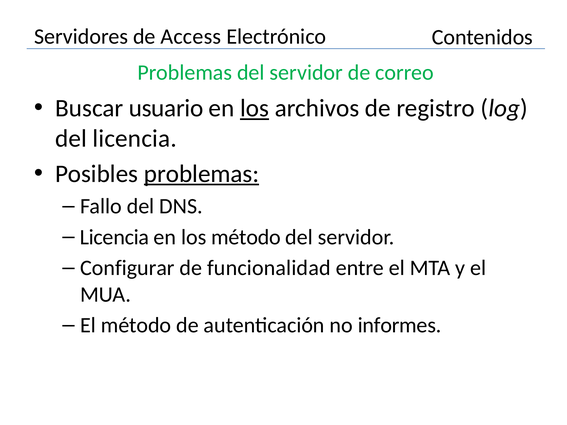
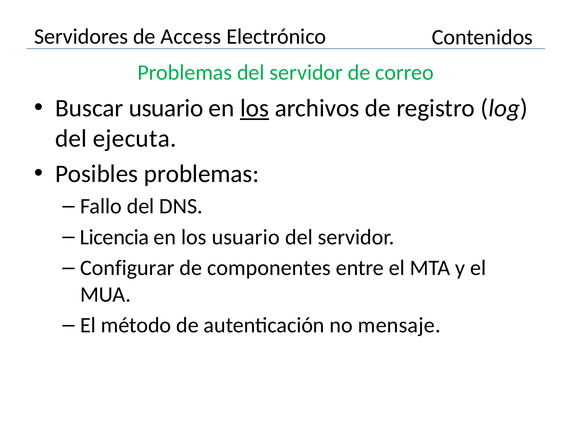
del licencia: licencia -> ejecuta
problemas at (202, 174) underline: present -> none
los método: método -> usuario
funcionalidad: funcionalidad -> componentes
informes: informes -> mensaje
